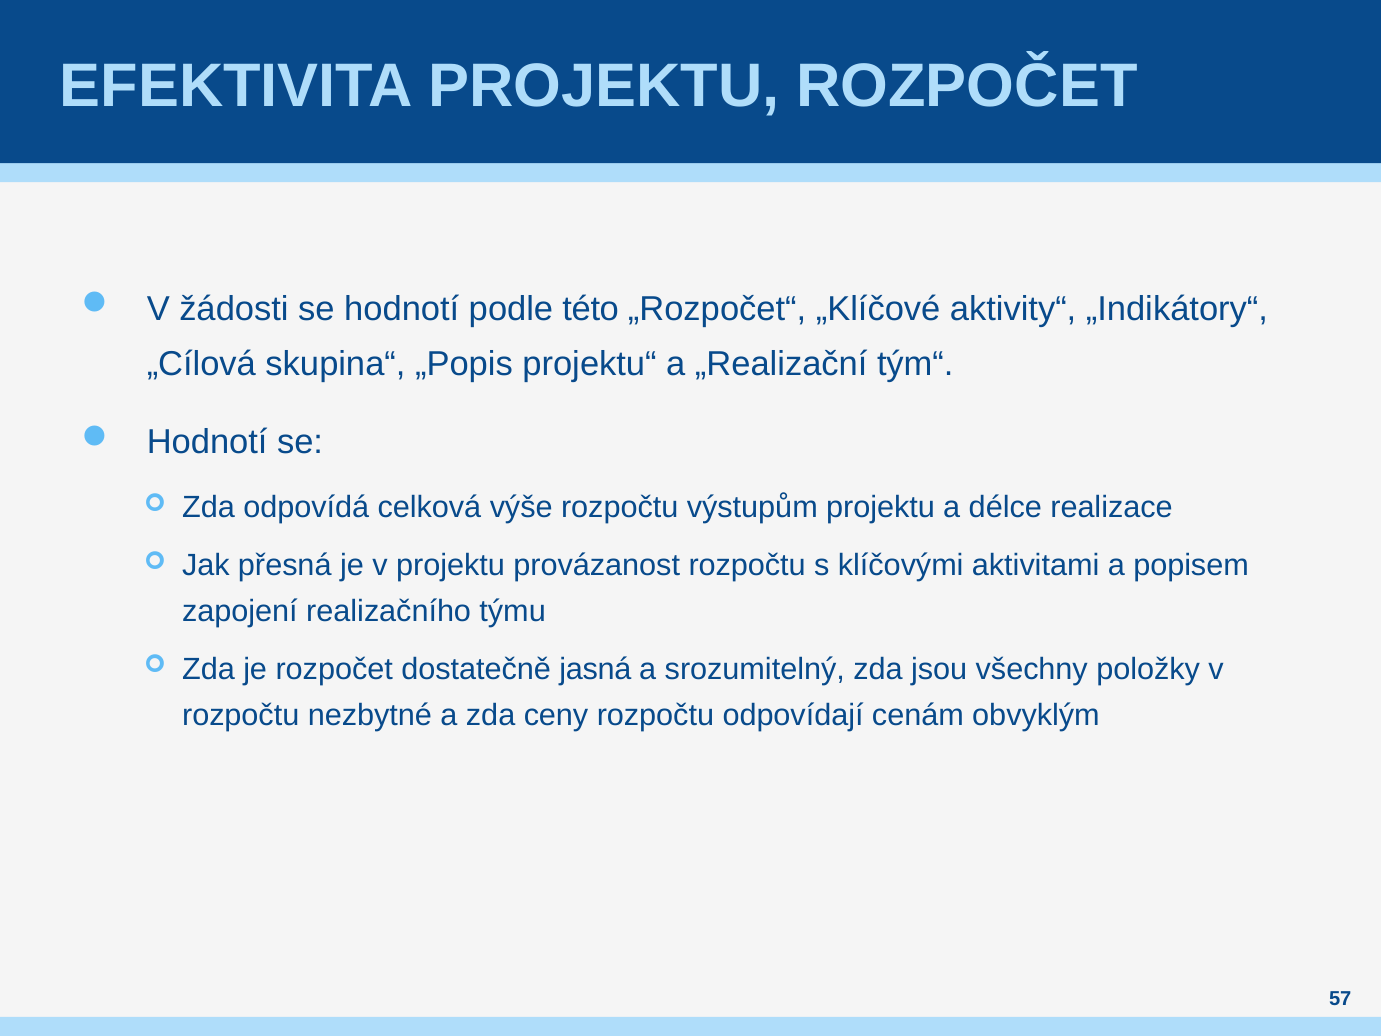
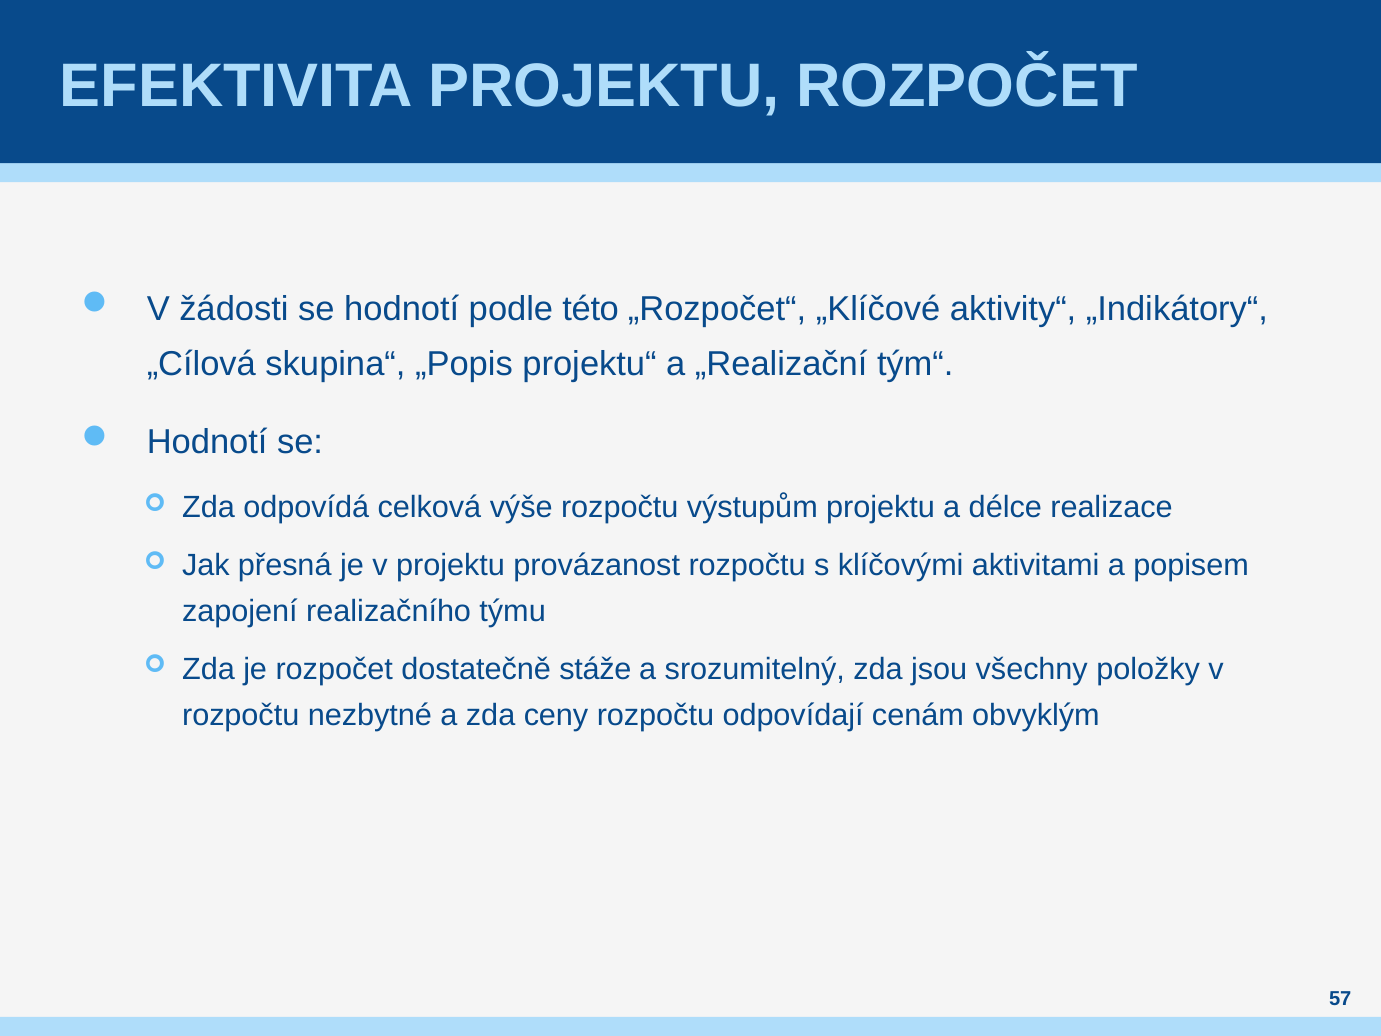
jasná: jasná -> stáže
